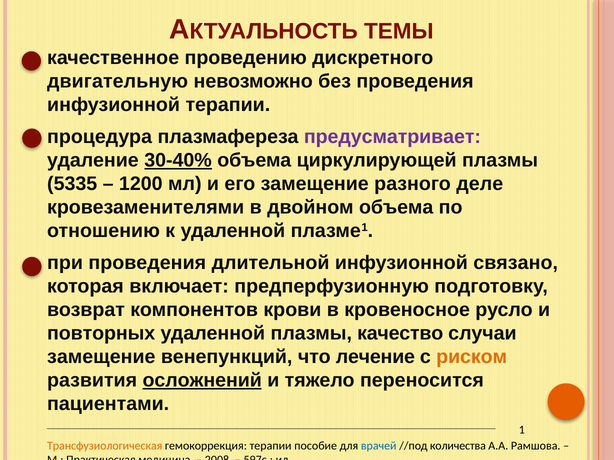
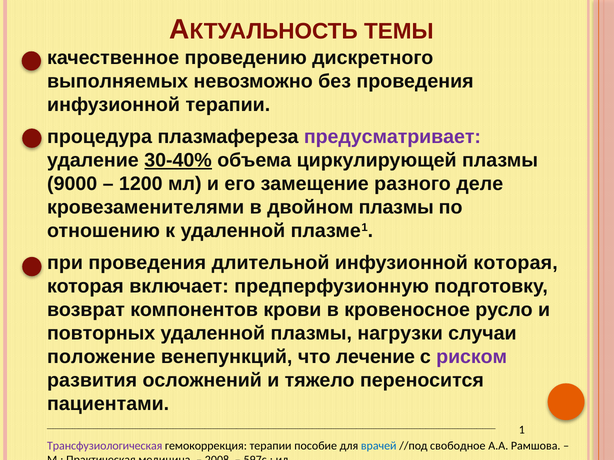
двигательную: двигательную -> выполняемых
5335: 5335 -> 9000
двойном объема: объема -> плазмы
инфузионной связано: связано -> которая
качество: качество -> нагрузки
замещение at (101, 357): замещение -> положение
риском colour: orange -> purple
осложнений underline: present -> none
Трансфузиологическая colour: orange -> purple
количества: количества -> свободное
